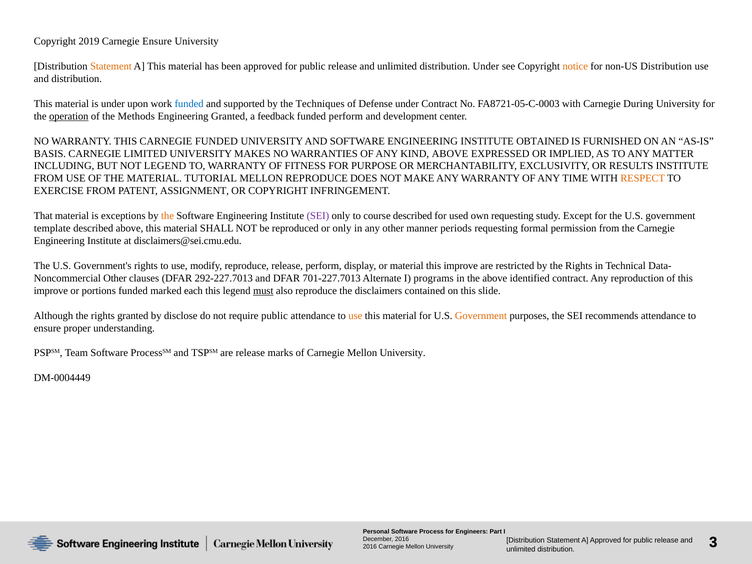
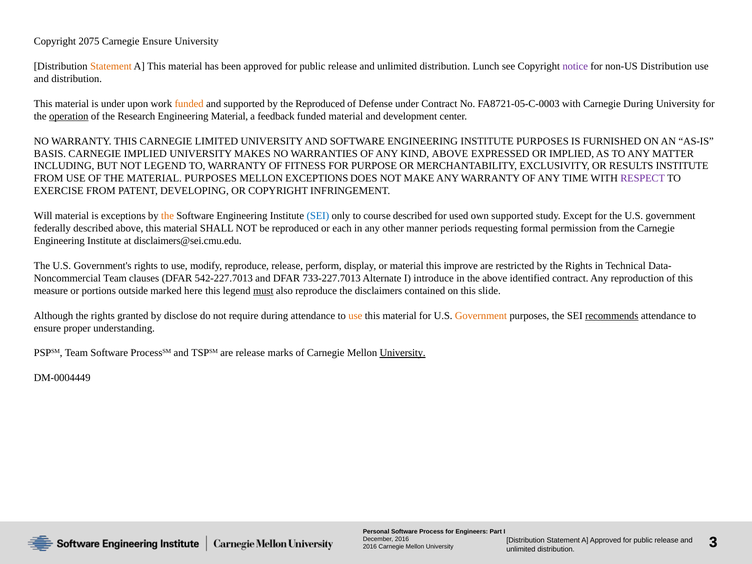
2019: 2019 -> 2075
distribution Under: Under -> Lunch
notice colour: orange -> purple
funded at (189, 104) colour: blue -> orange
the Techniques: Techniques -> Reproduced
Methods: Methods -> Research
Engineering Granted: Granted -> Material
funded perform: perform -> material
CARNEGIE FUNDED: FUNDED -> LIMITED
INSTITUTE OBTAINED: OBTAINED -> PURPOSES
CARNEGIE LIMITED: LIMITED -> IMPLIED
MATERIAL TUTORIAL: TUTORIAL -> PURPOSES
MELLON REPRODUCE: REPRODUCE -> EXCEPTIONS
RESPECT colour: orange -> purple
ASSIGNMENT: ASSIGNMENT -> DEVELOPING
That: That -> Will
SEI at (318, 216) colour: purple -> blue
own requesting: requesting -> supported
template: template -> federally
or only: only -> each
Other at (115, 278): Other -> Team
292-227.7013: 292-227.7013 -> 542-227.7013
701-227.7013: 701-227.7013 -> 733-227.7013
programs: programs -> introduce
improve at (51, 291): improve -> measure
portions funded: funded -> outside
each: each -> here
require public: public -> during
recommends underline: none -> present
University at (403, 353) underline: none -> present
